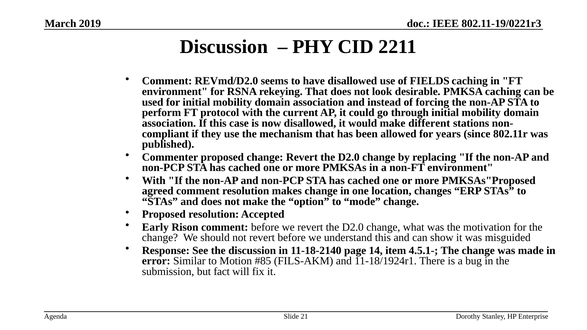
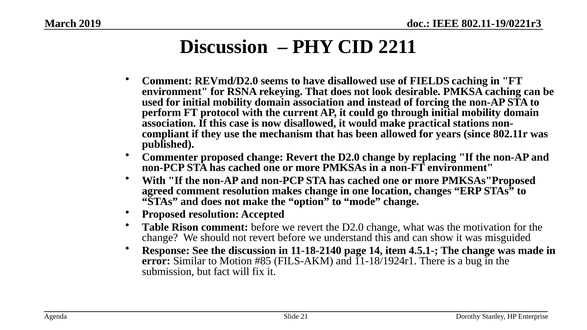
different: different -> practical
Early: Early -> Table
